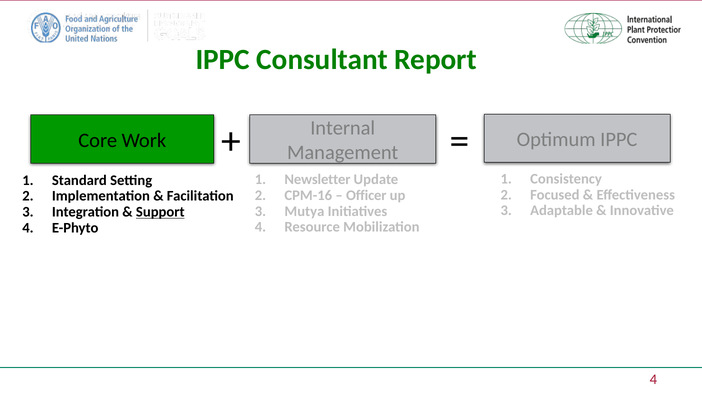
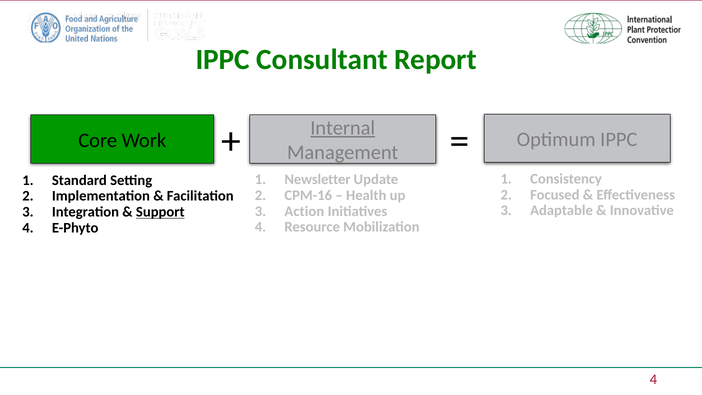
Internal underline: none -> present
Officer: Officer -> Health
Mutya: Mutya -> Action
